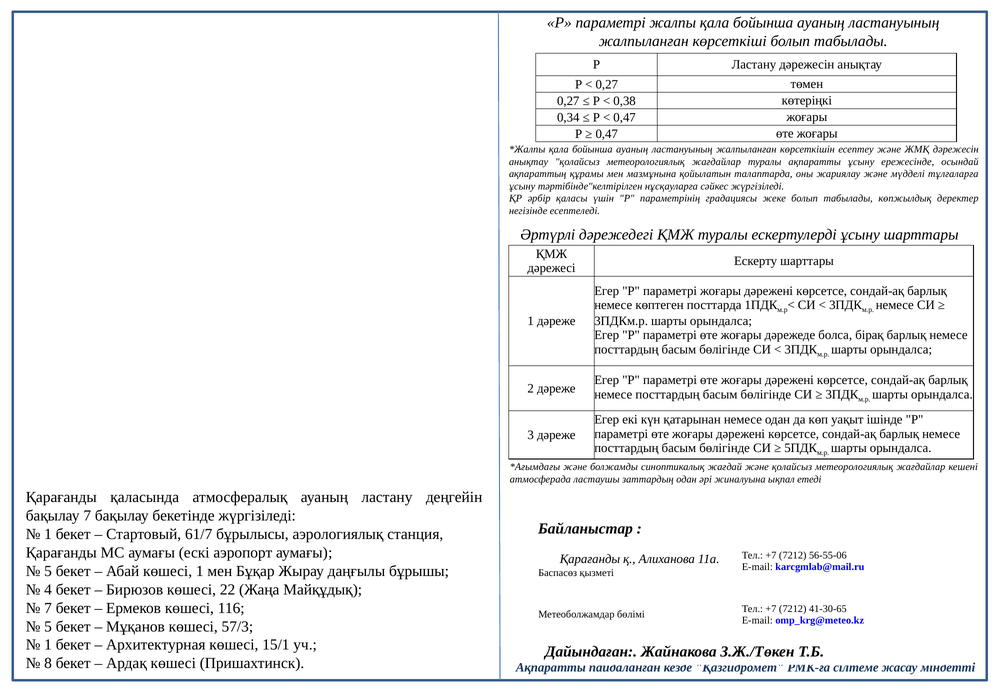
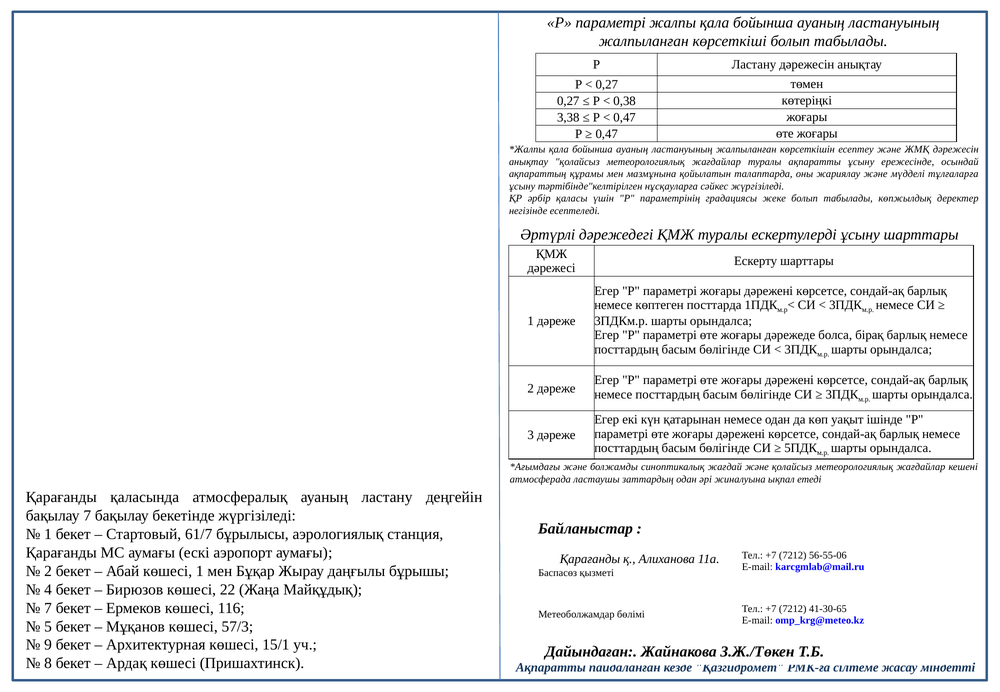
0,34: 0,34 -> 3,38
5 at (48, 571): 5 -> 2
1 at (48, 645): 1 -> 9
